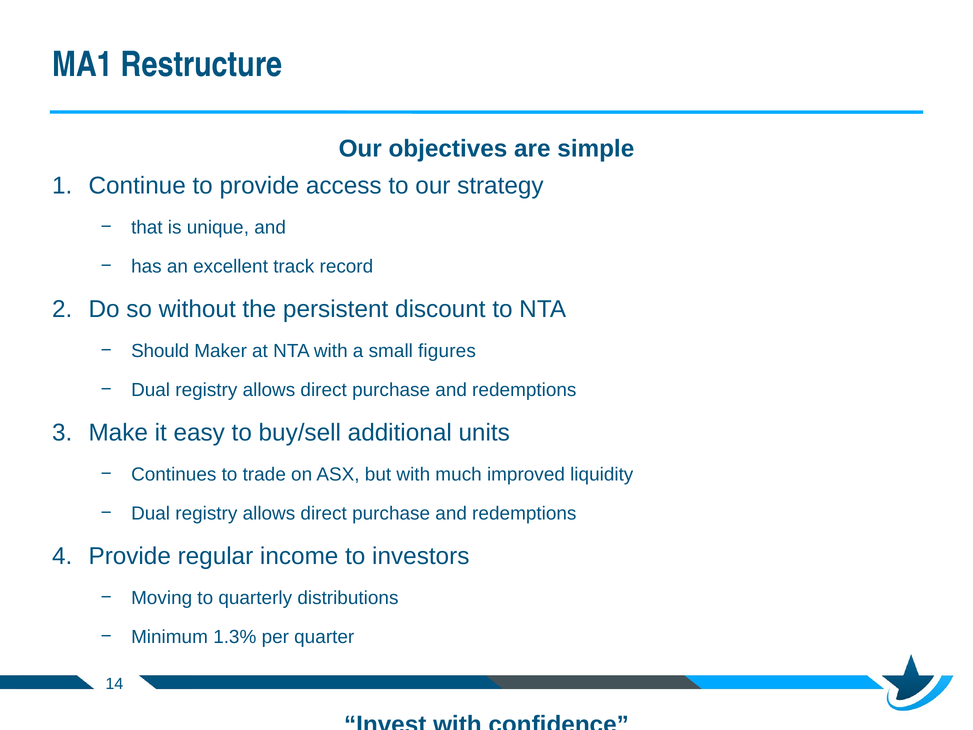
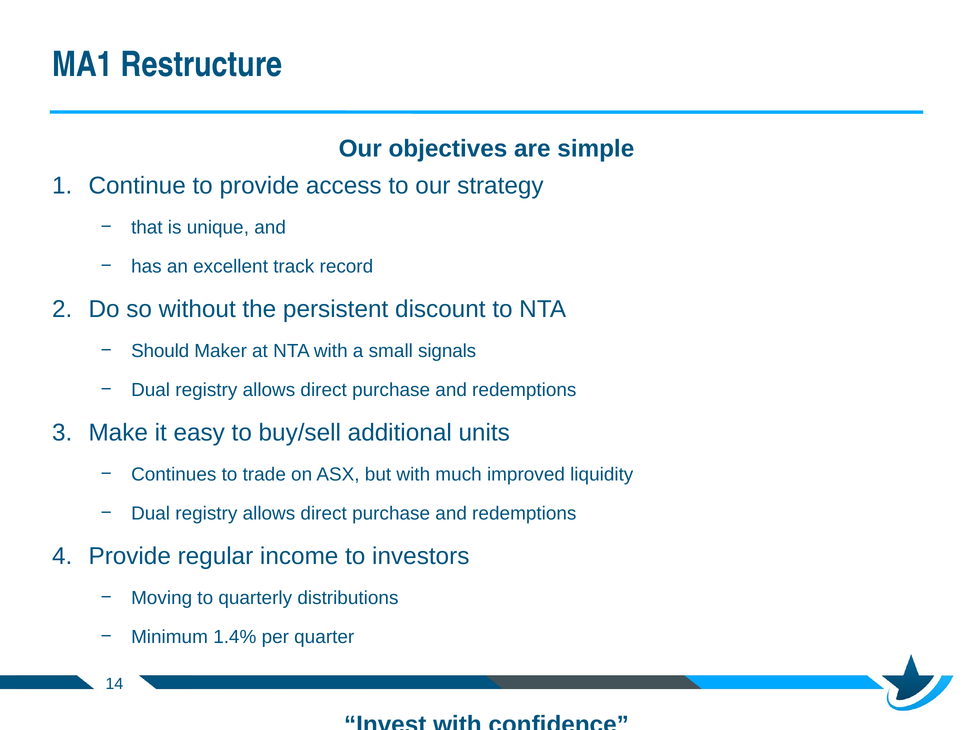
figures: figures -> signals
1.3%: 1.3% -> 1.4%
